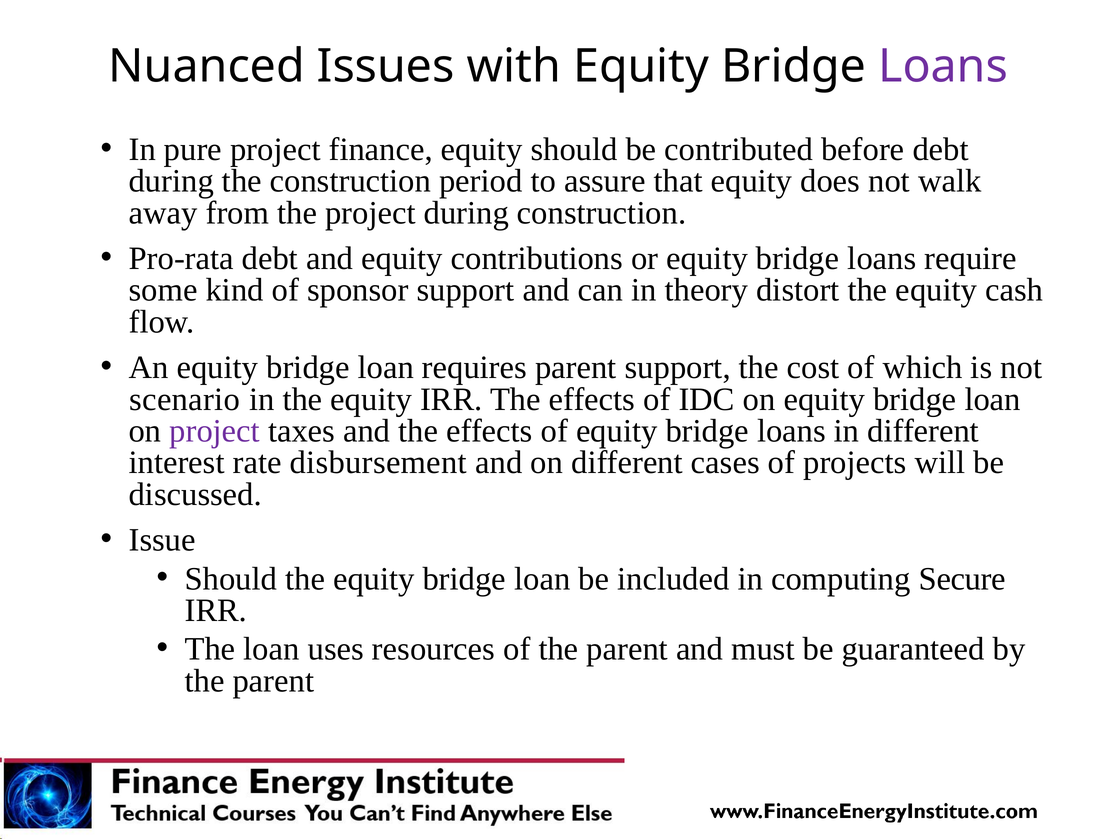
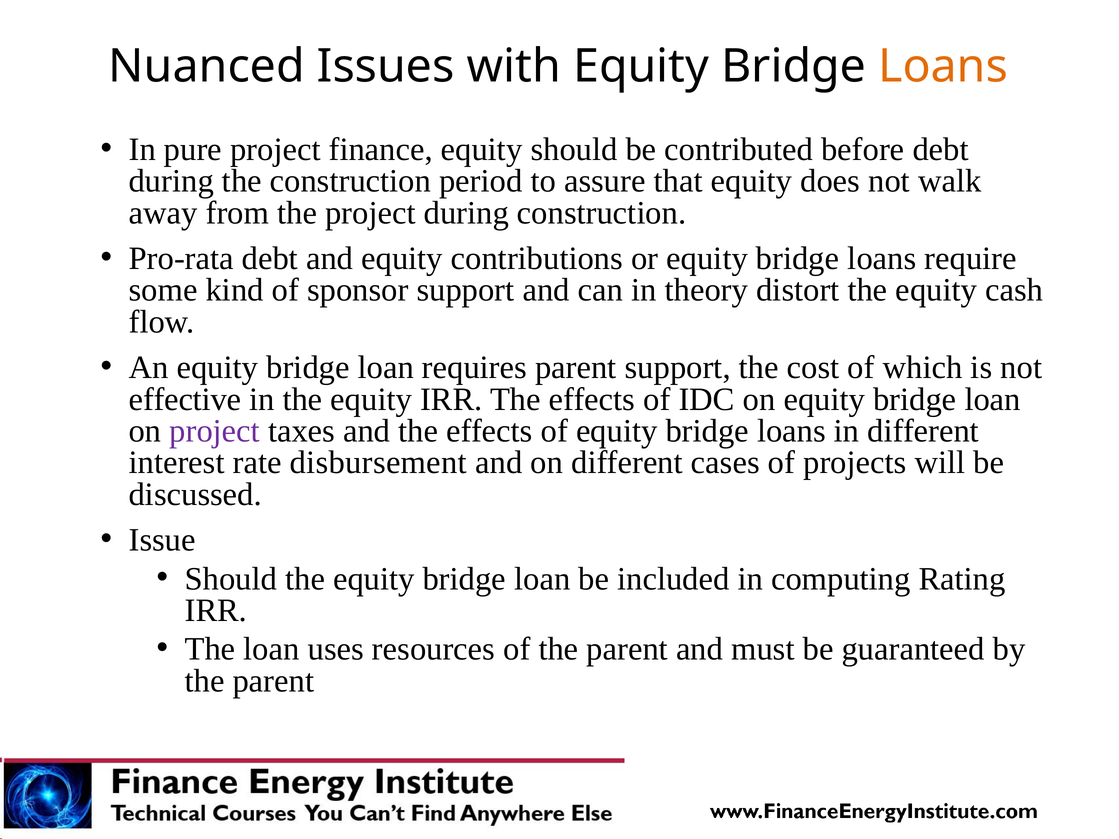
Loans at (943, 66) colour: purple -> orange
scenario: scenario -> effective
Secure: Secure -> Rating
